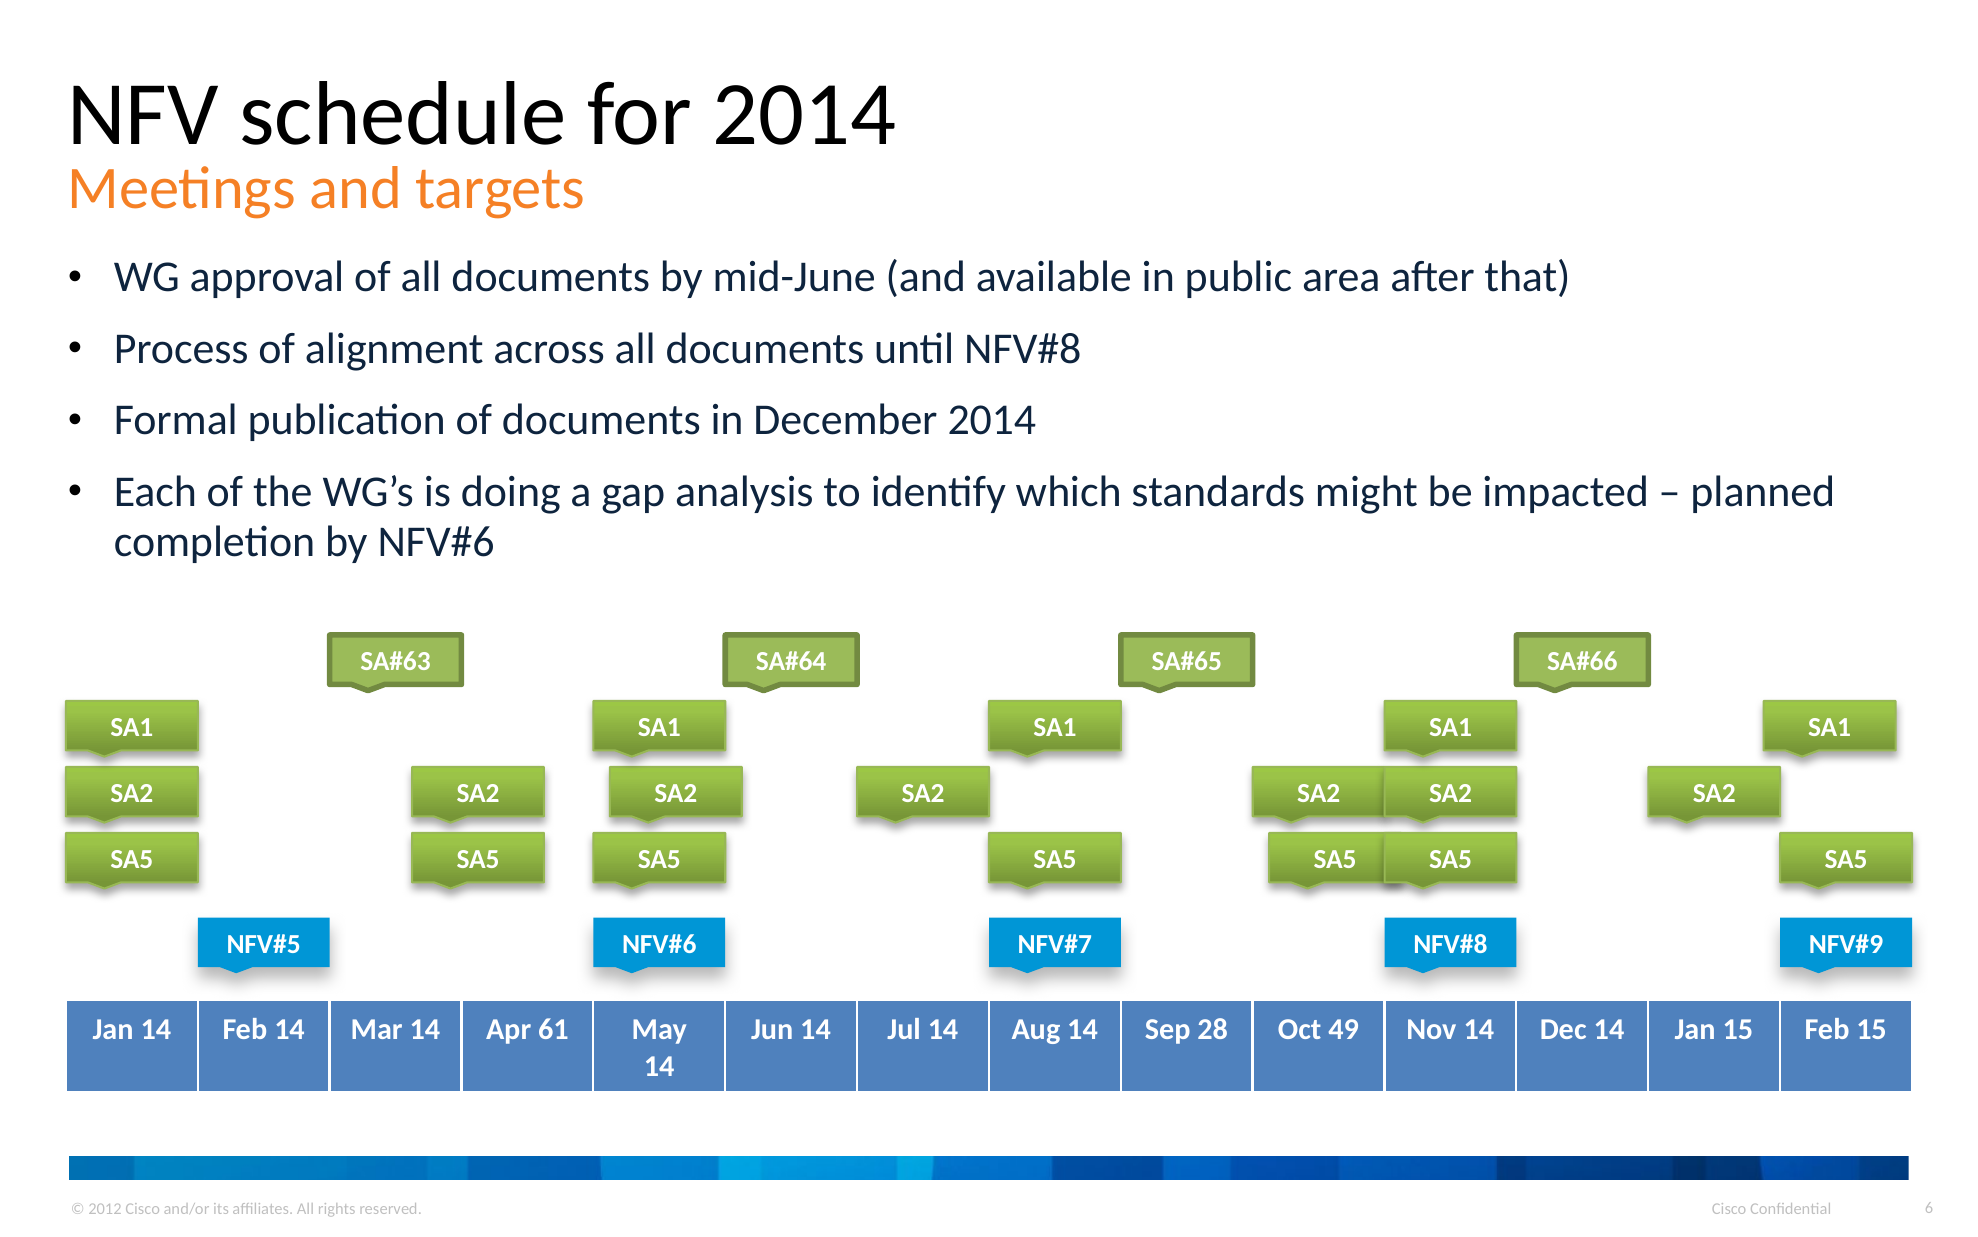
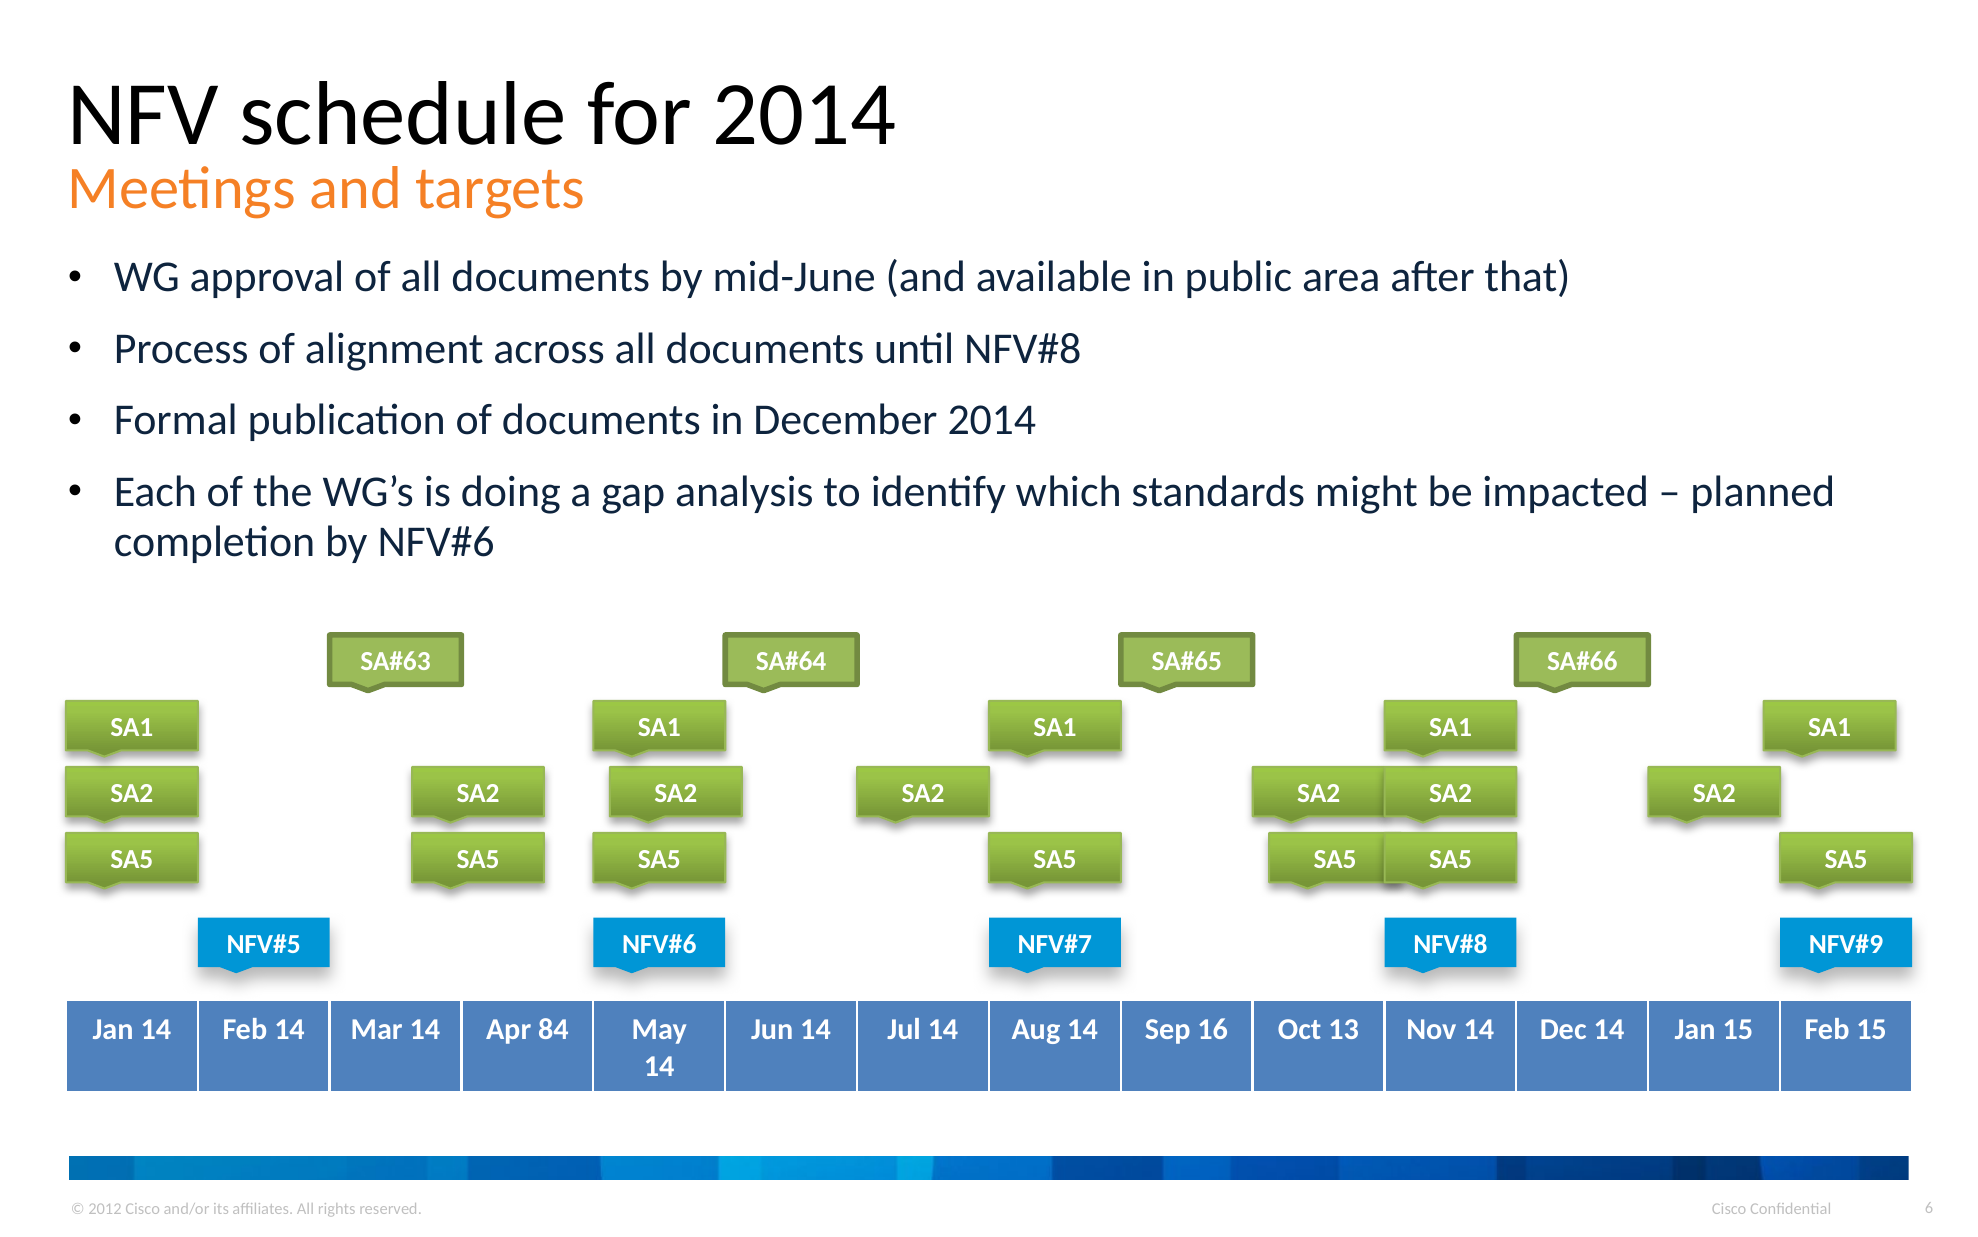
61: 61 -> 84
28: 28 -> 16
49: 49 -> 13
